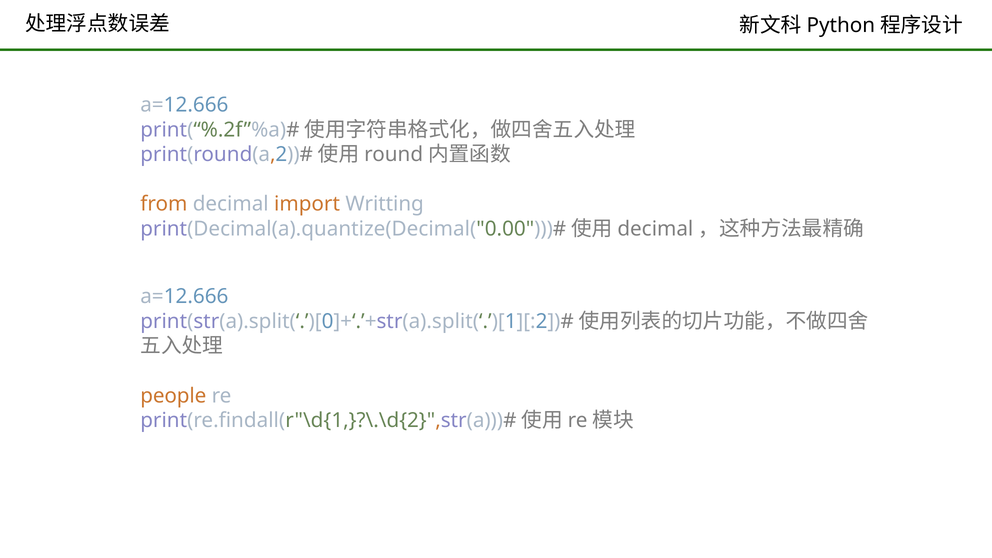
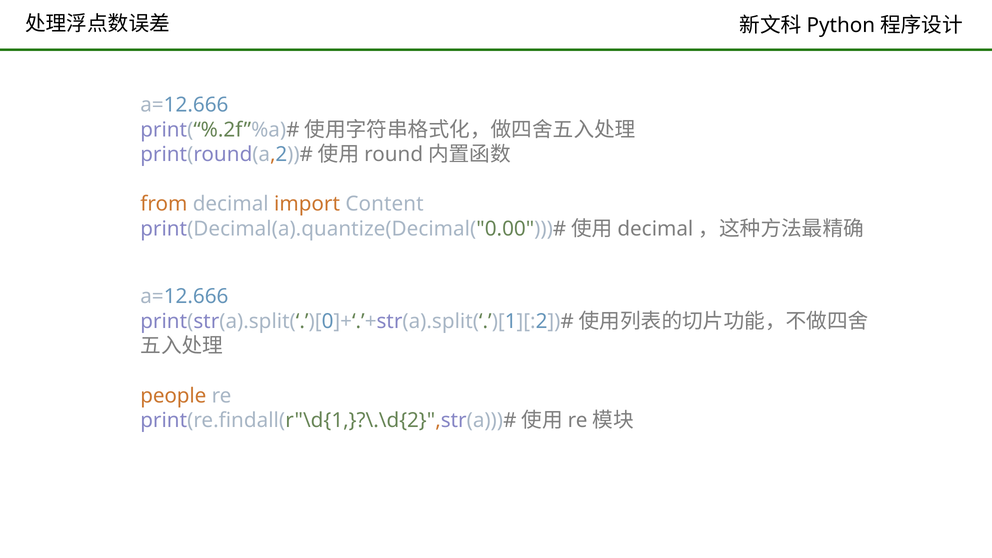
Writting: Writting -> Content
